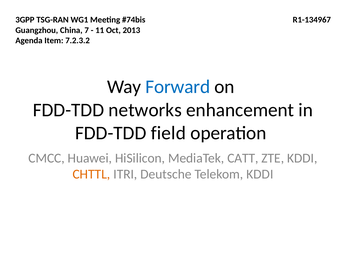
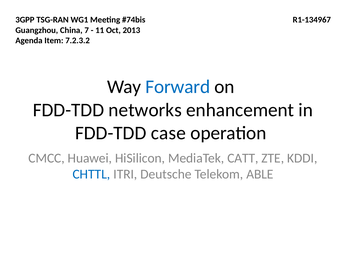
field: field -> case
CHTTL colour: orange -> blue
Telekom KDDI: KDDI -> ABLE
